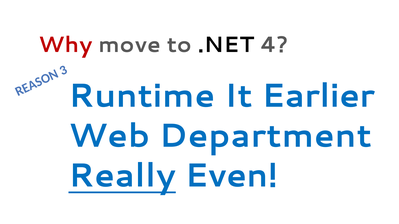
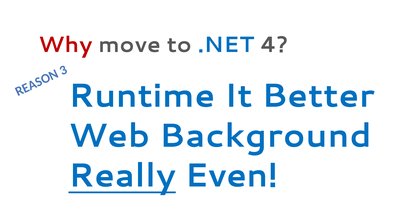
.NET colour: black -> blue
Earlier: Earlier -> Better
Department: Department -> Background
